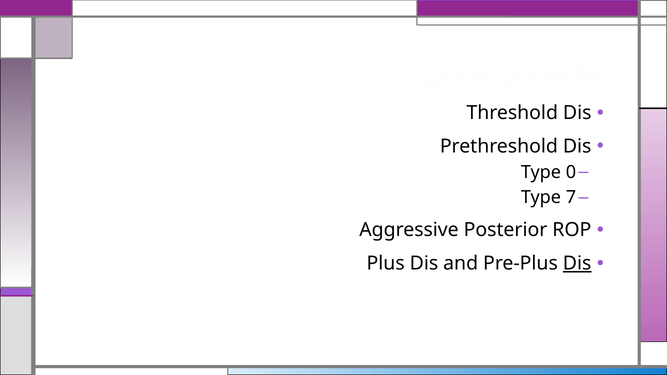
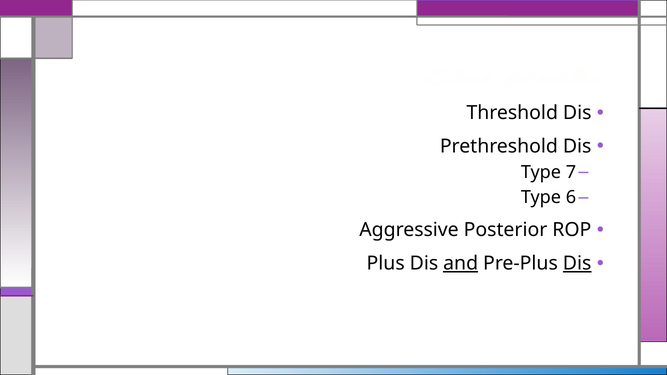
0: 0 -> 7
7: 7 -> 6
and underline: none -> present
